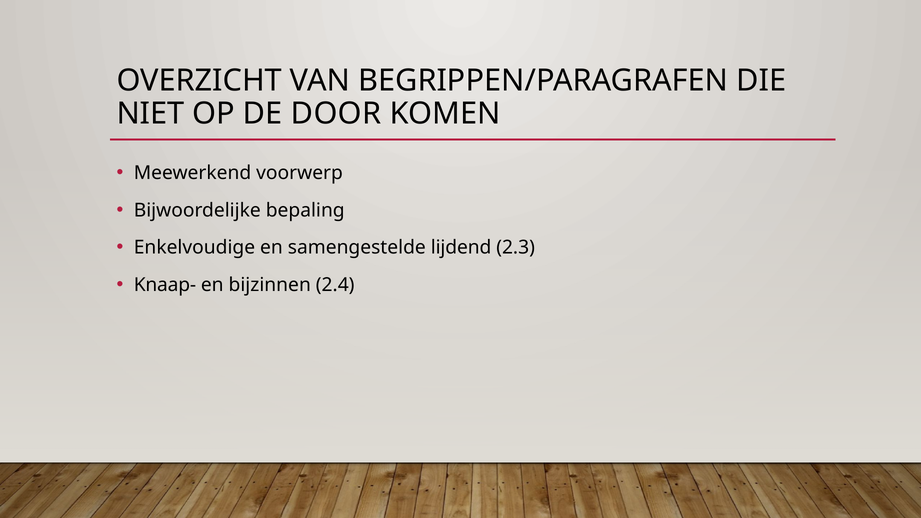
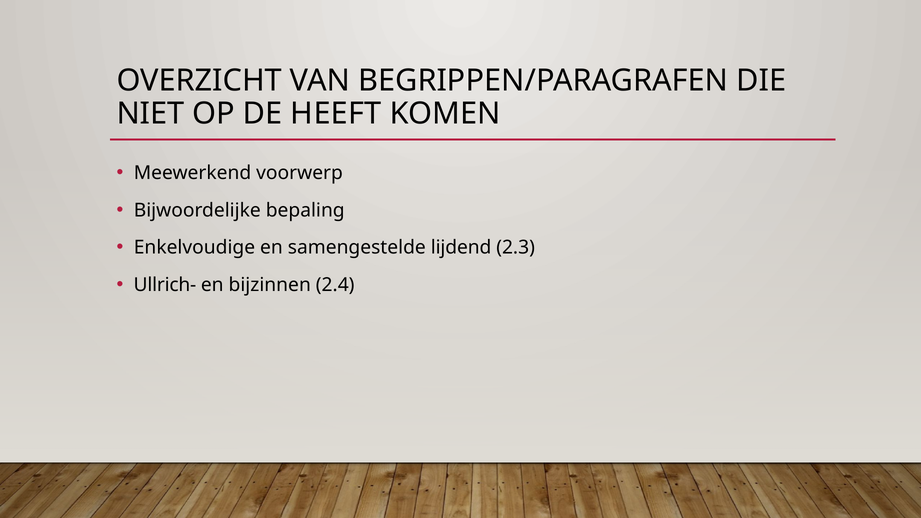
DOOR: DOOR -> HEEFT
Knaap-: Knaap- -> Ullrich-
